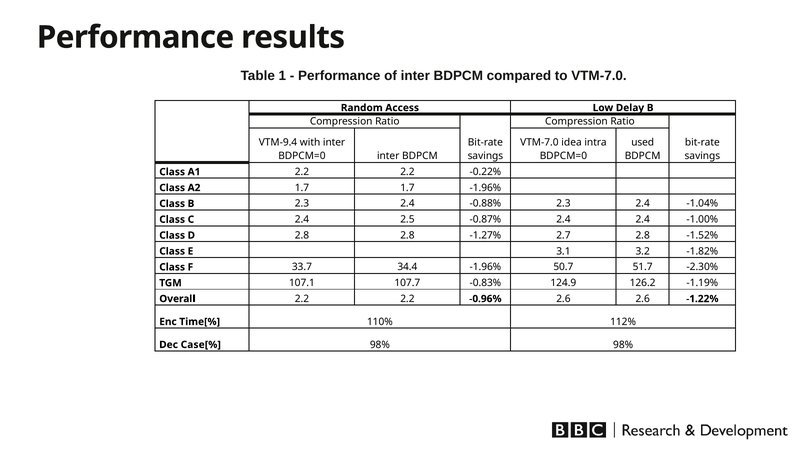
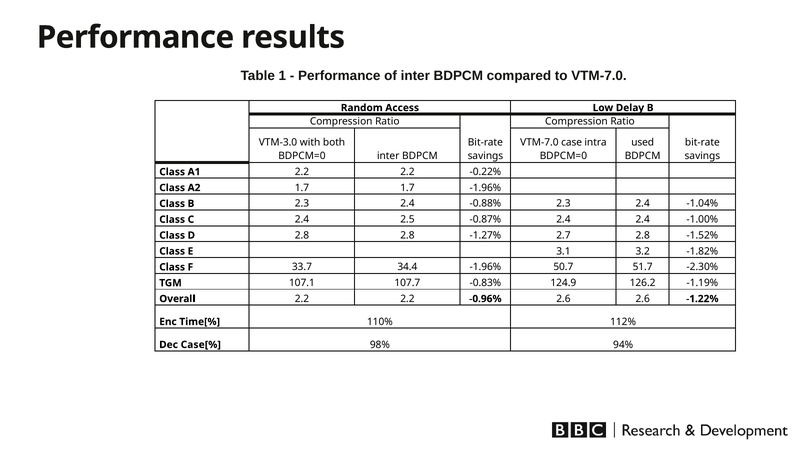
VTM-9.4: VTM-9.4 -> VTM-3.0
with inter: inter -> both
idea: idea -> case
98% 98%: 98% -> 94%
